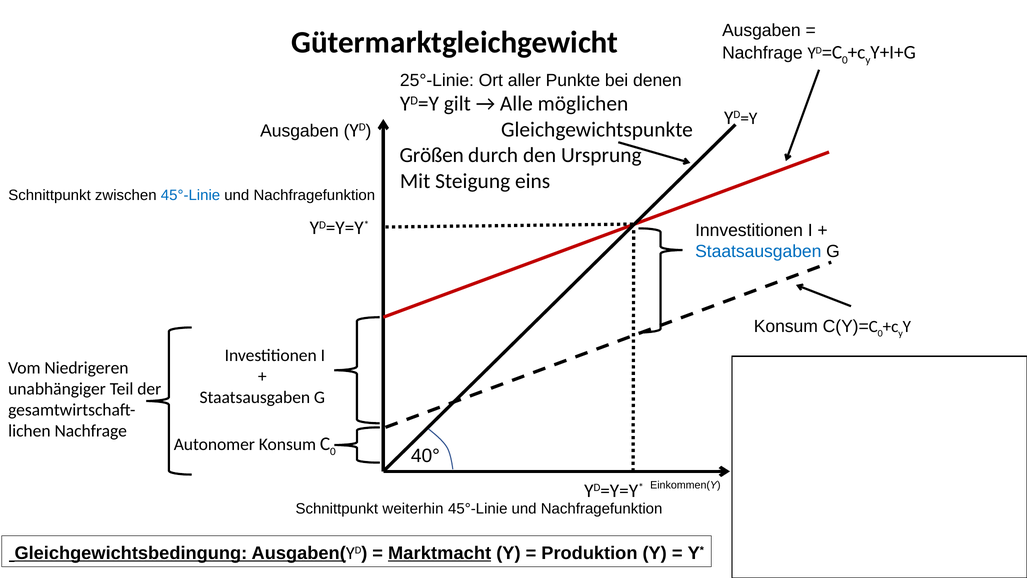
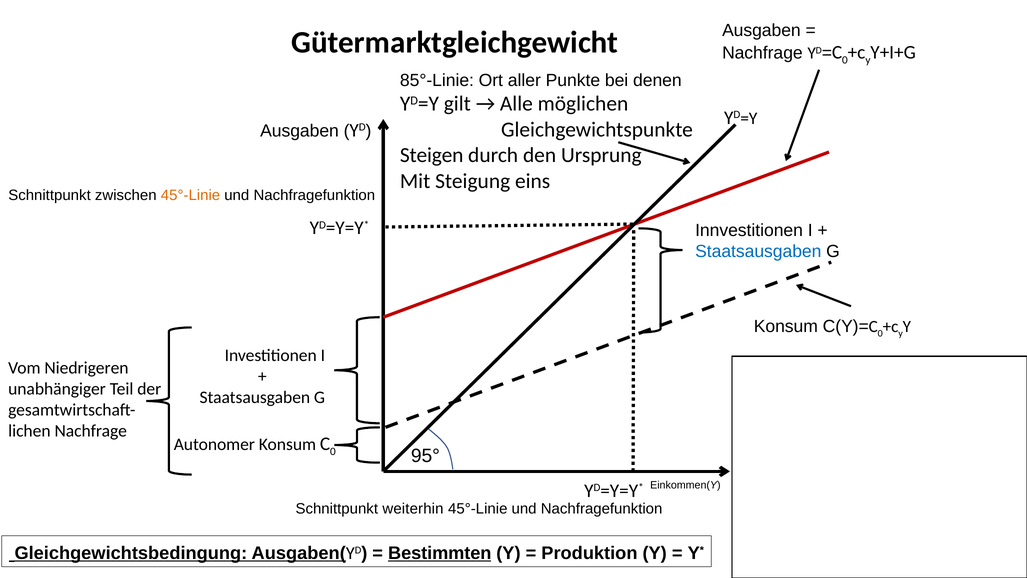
25°-Linie: 25°-Linie -> 85°-Linie
Größen: Größen -> Steigen
45°-Linie at (191, 195) colour: blue -> orange
40°: 40° -> 95°
Marktmacht: Marktmacht -> Bestimmten
